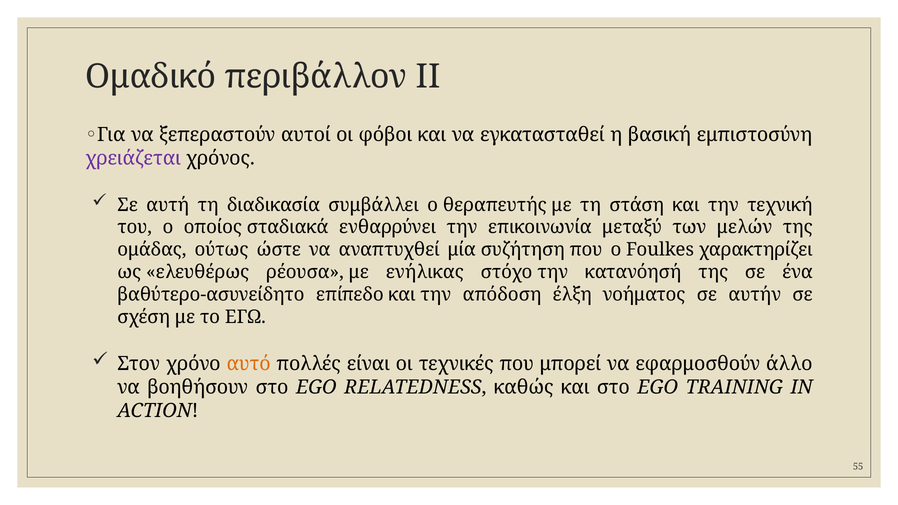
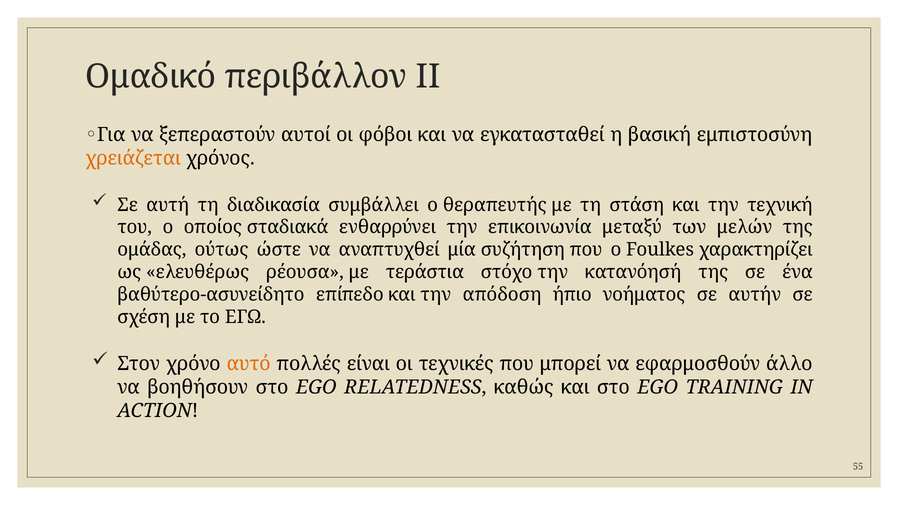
χρειάζεται colour: purple -> orange
ενήλικας: ενήλικας -> τεράστια
έλξη: έλξη -> ήπιο
